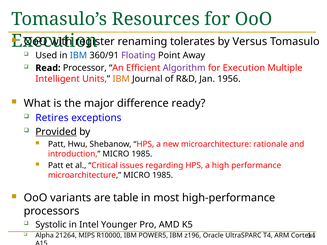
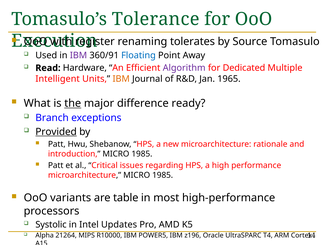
Resources: Resources -> Tolerance
Versus: Versus -> Source
IBM at (78, 55) colour: blue -> purple
Floating colour: purple -> blue
Processor: Processor -> Hardware
for Execution: Execution -> Dedicated
1956: 1956 -> 1965
the underline: none -> present
Retires: Retires -> Branch
Younger: Younger -> Updates
